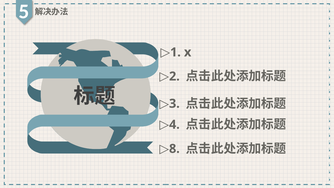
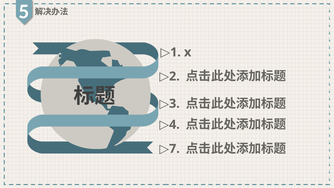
8: 8 -> 7
